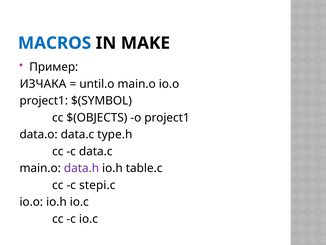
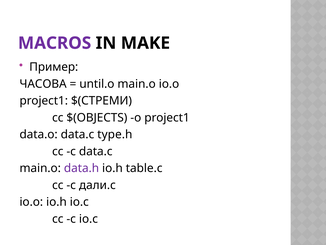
MACROS colour: blue -> purple
ИЗЧАКА: ИЗЧАКА -> ЧАСОВА
$(SYMBOL: $(SYMBOL -> $(СТРЕМИ
stepi.c: stepi.c -> дали.c
